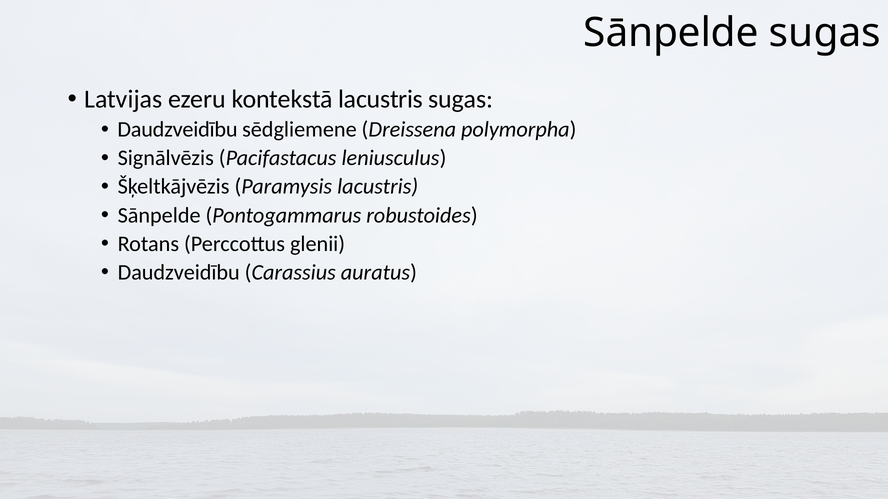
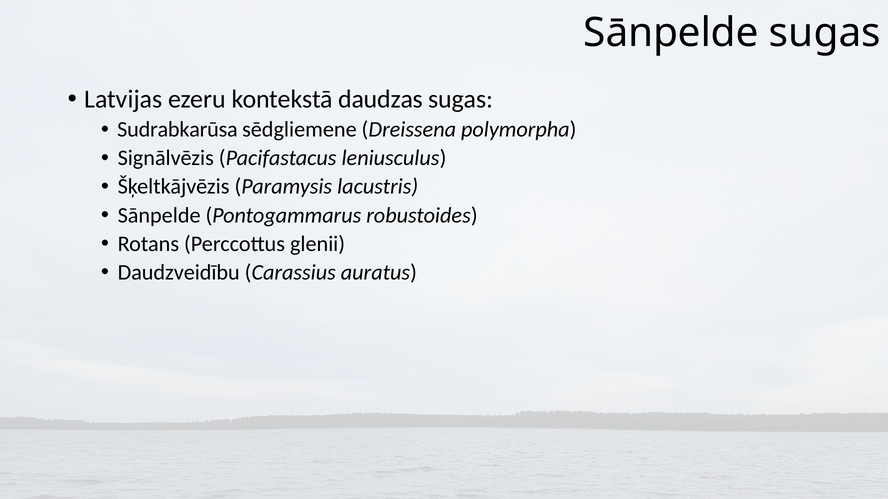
kontekstā lacustris: lacustris -> daudzas
Daudzveidību at (177, 130): Daudzveidību -> Sudrabkarūsa
